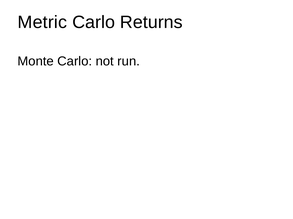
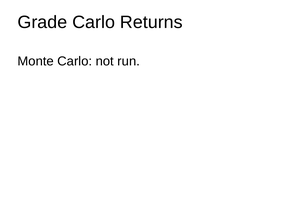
Metric: Metric -> Grade
